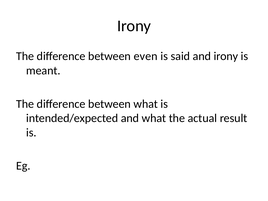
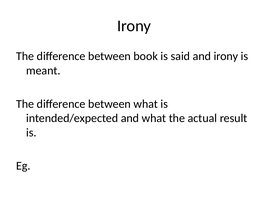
even: even -> book
